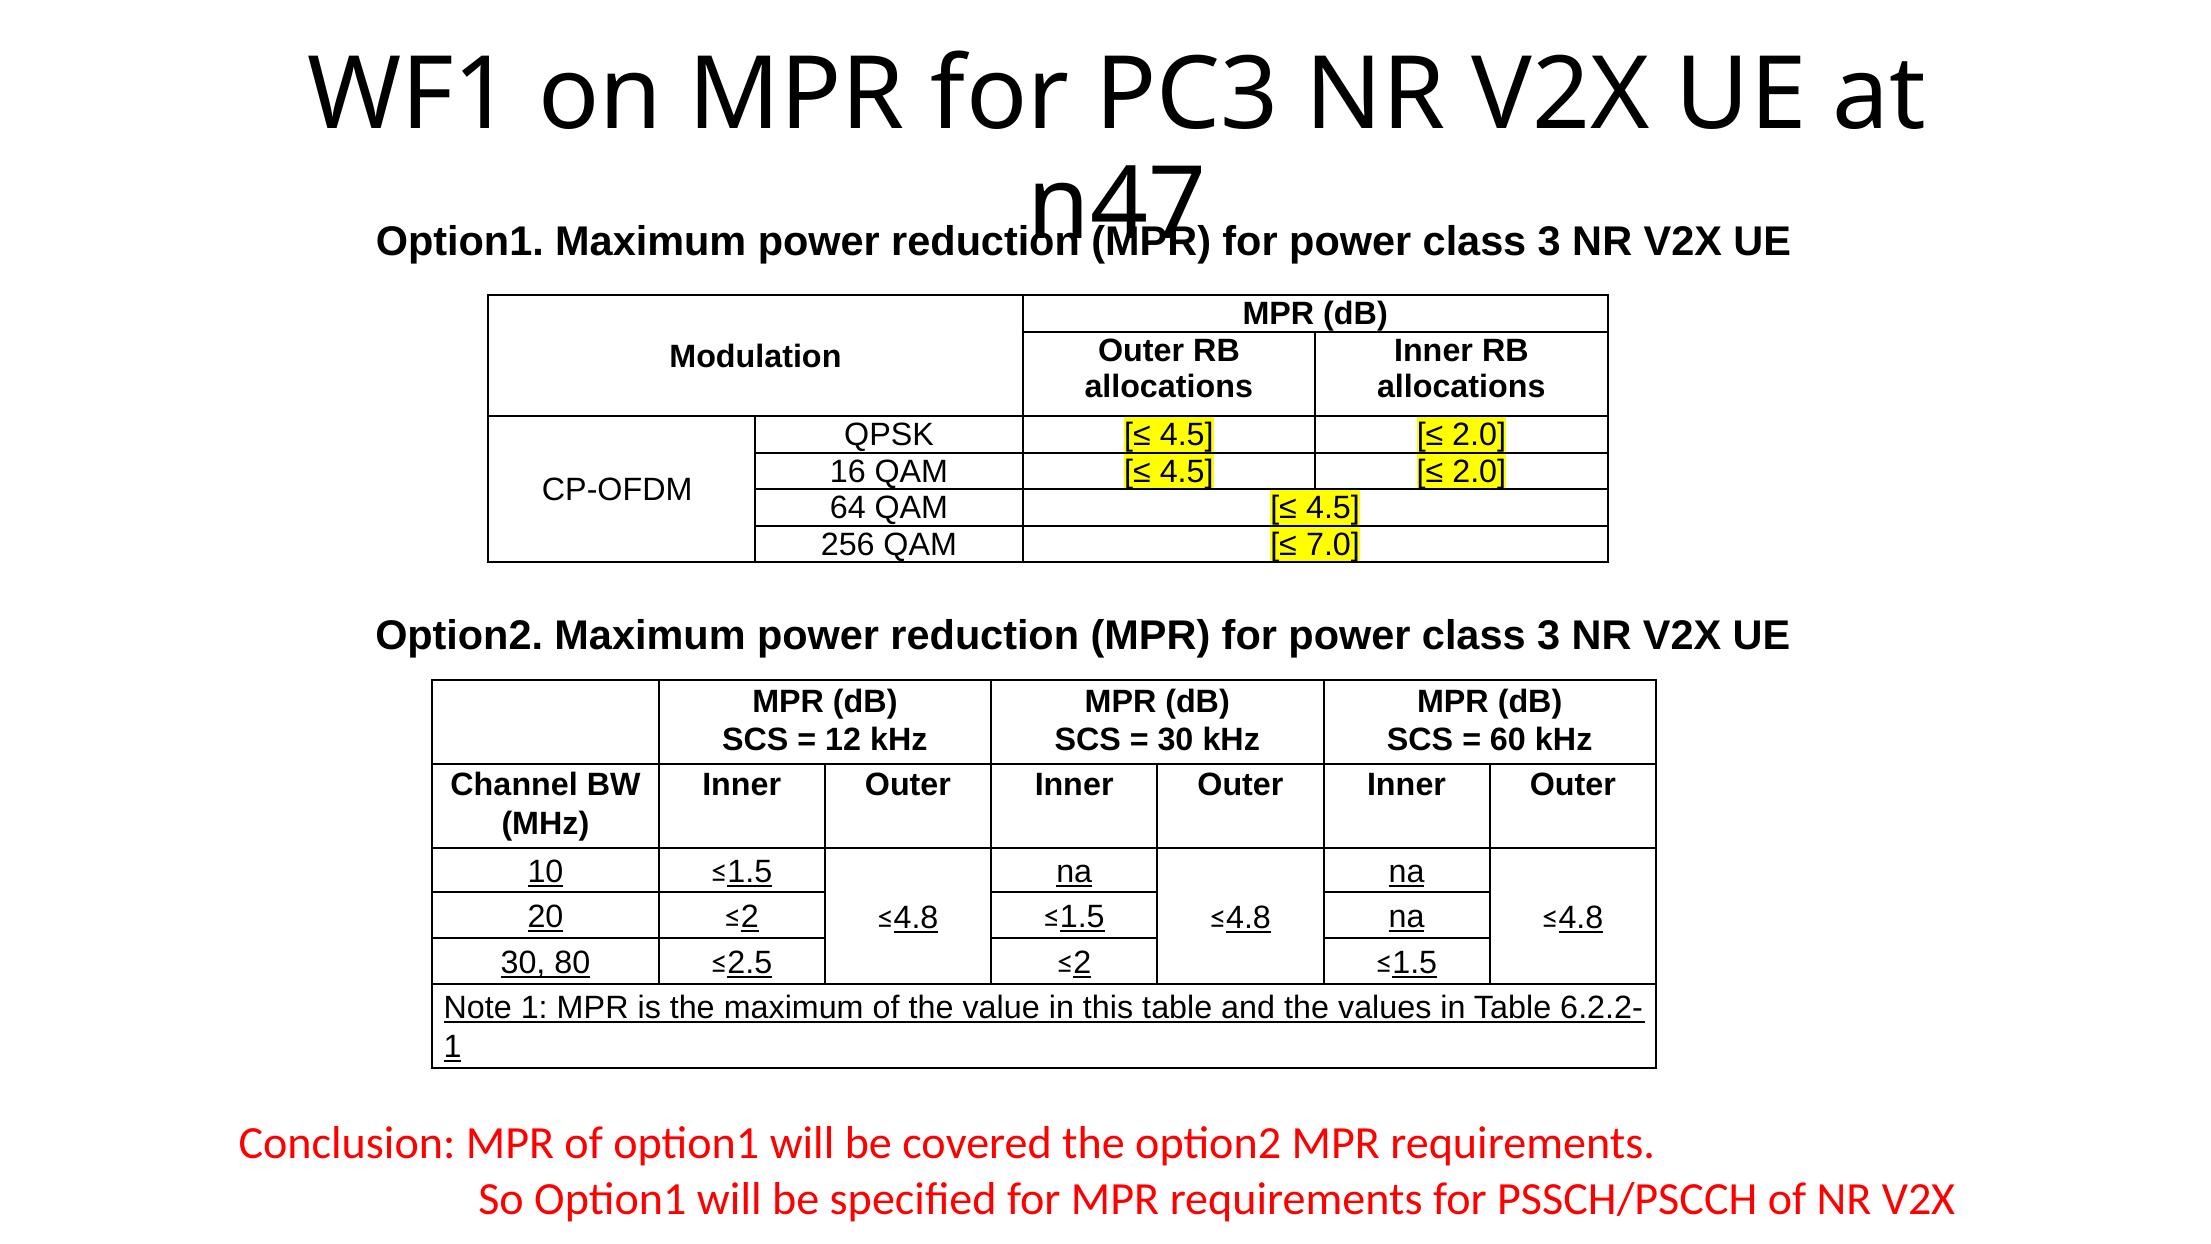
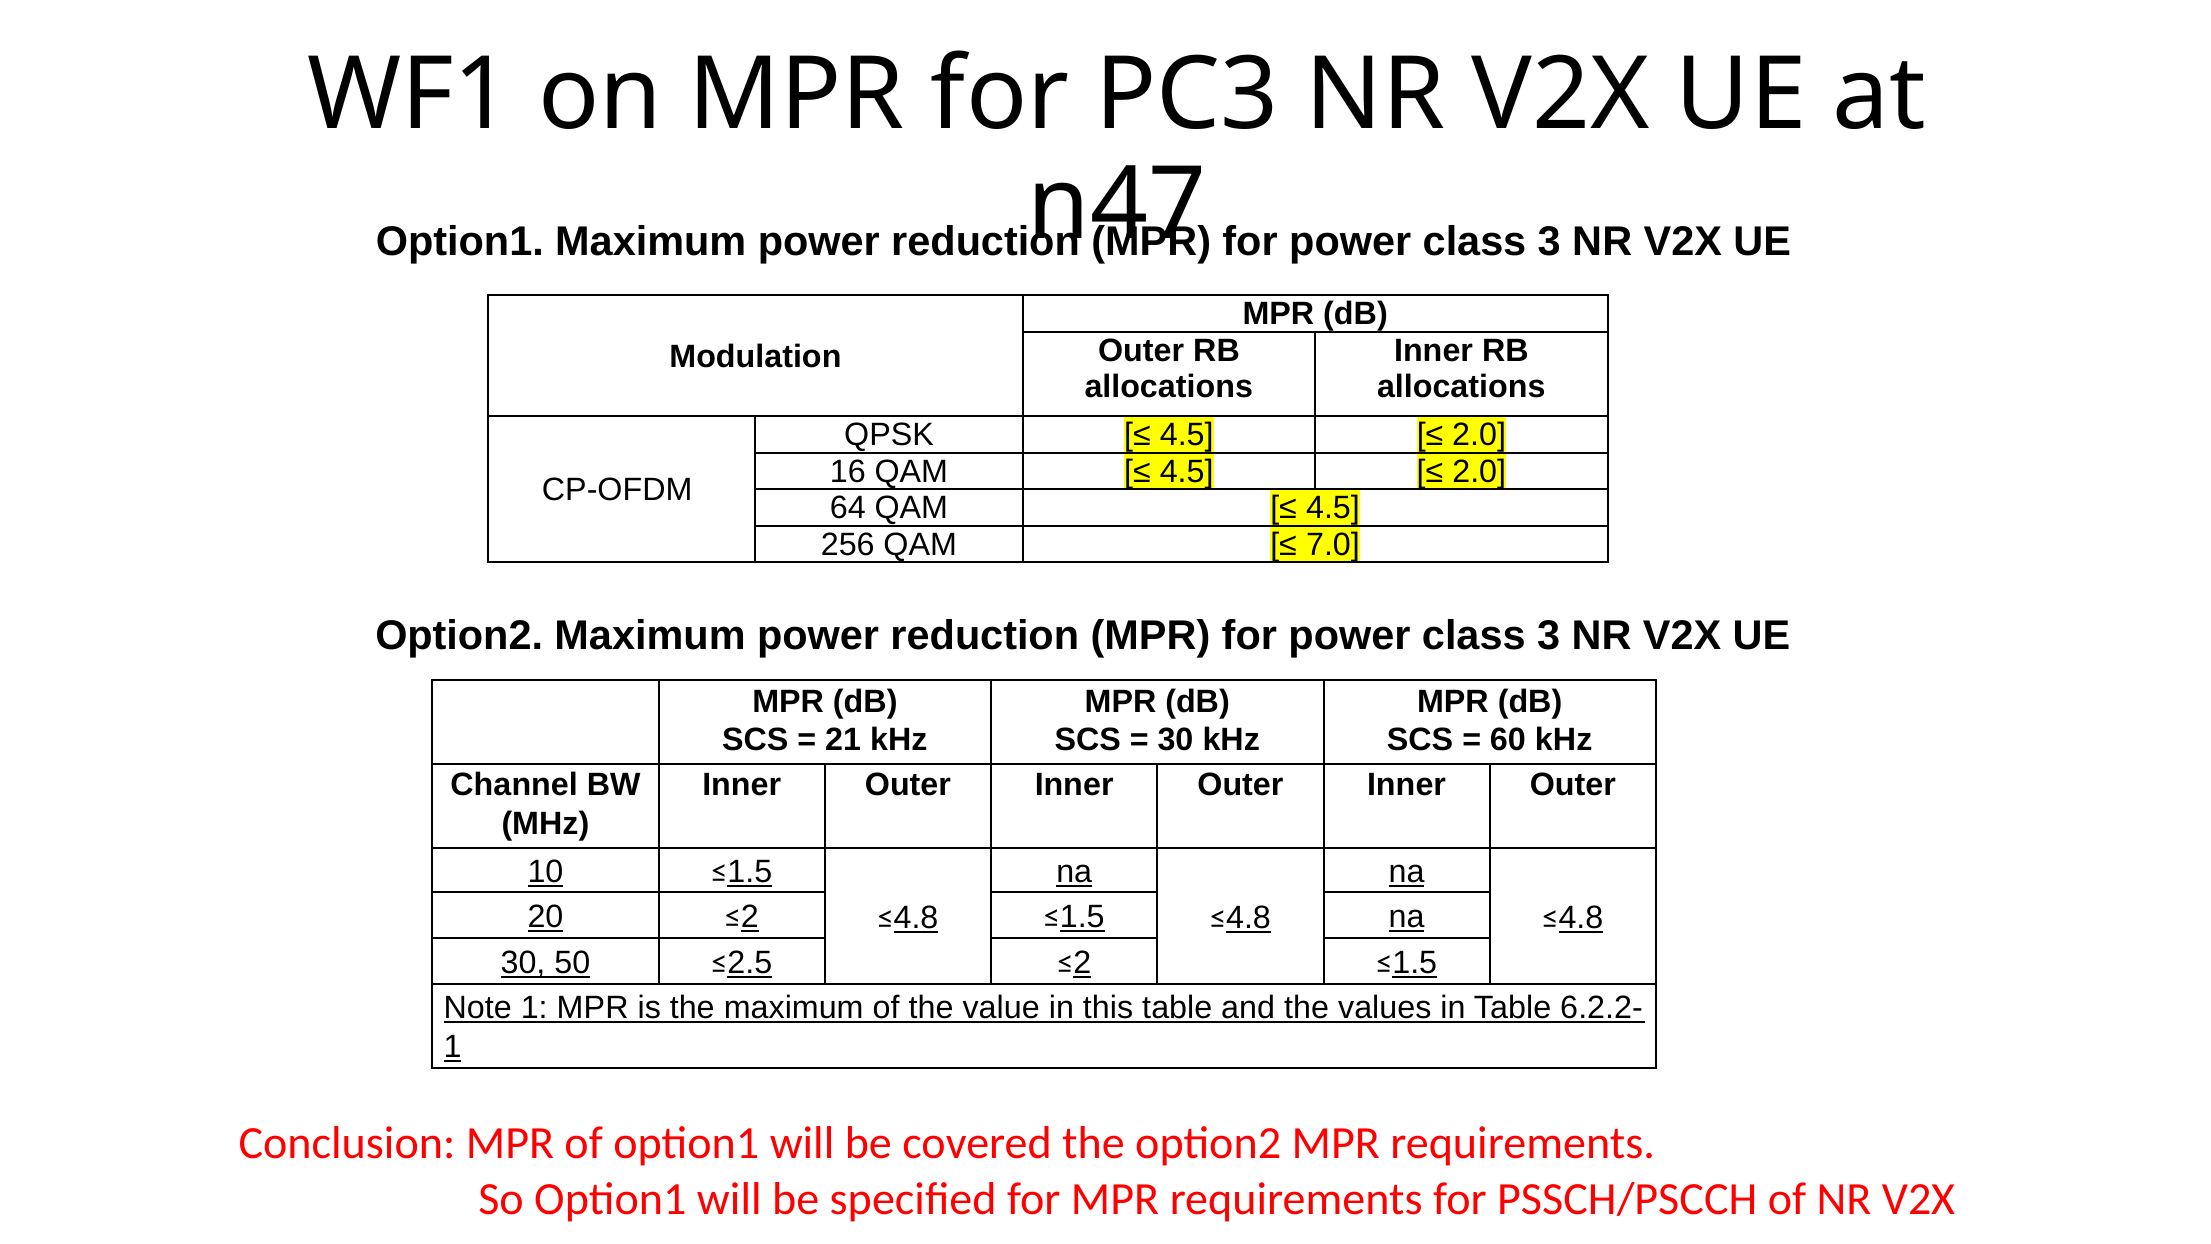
12: 12 -> 21
80: 80 -> 50
